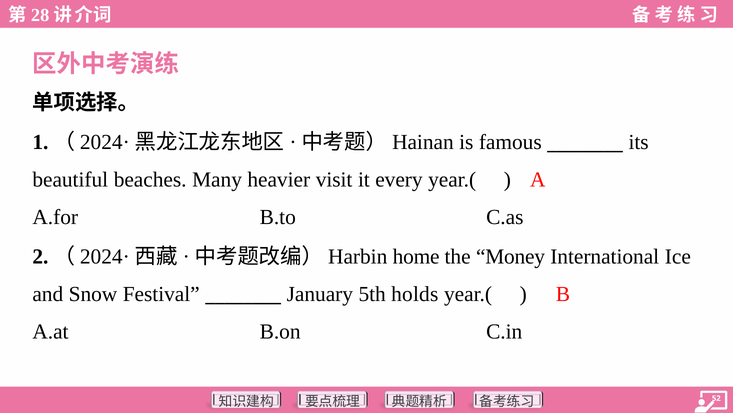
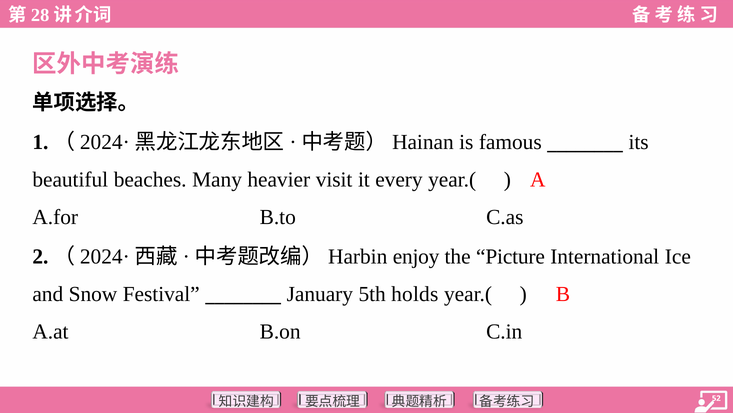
home: home -> enjoy
Money: Money -> Picture
